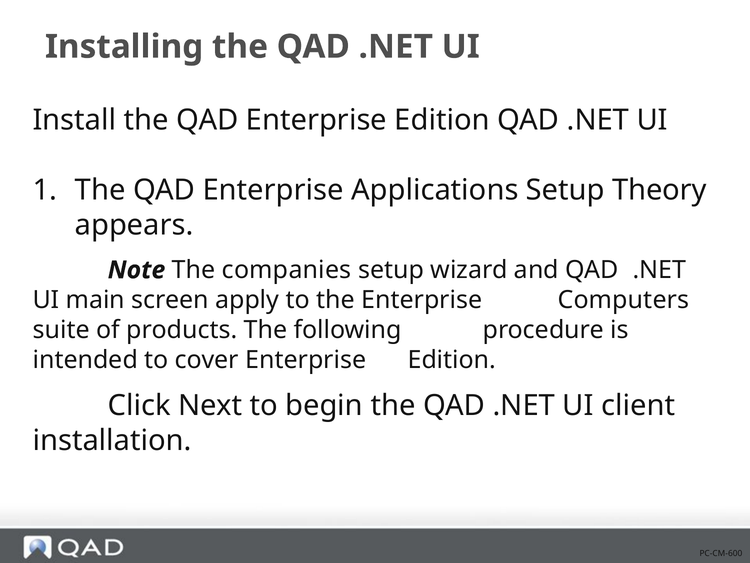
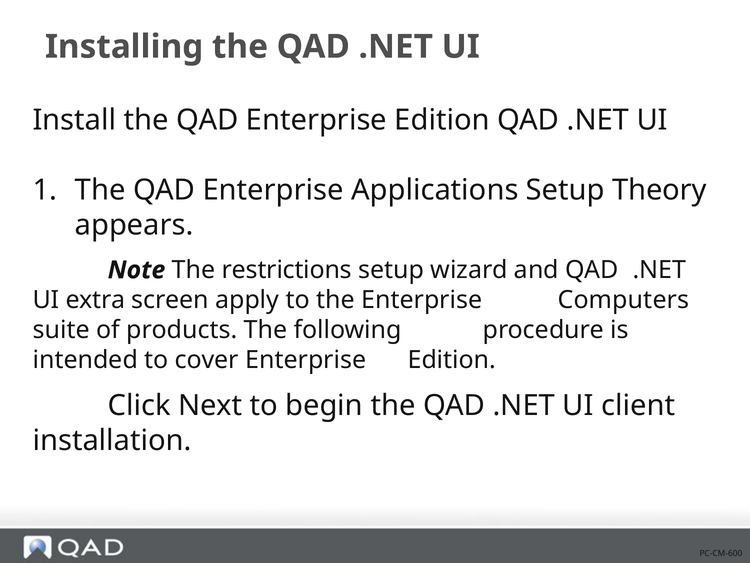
companies: companies -> restrictions
main: main -> extra
